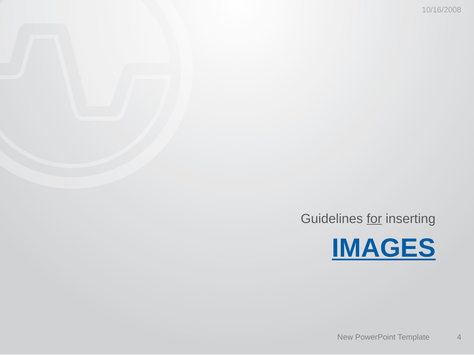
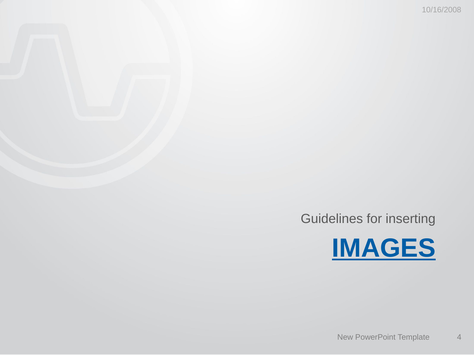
for underline: present -> none
